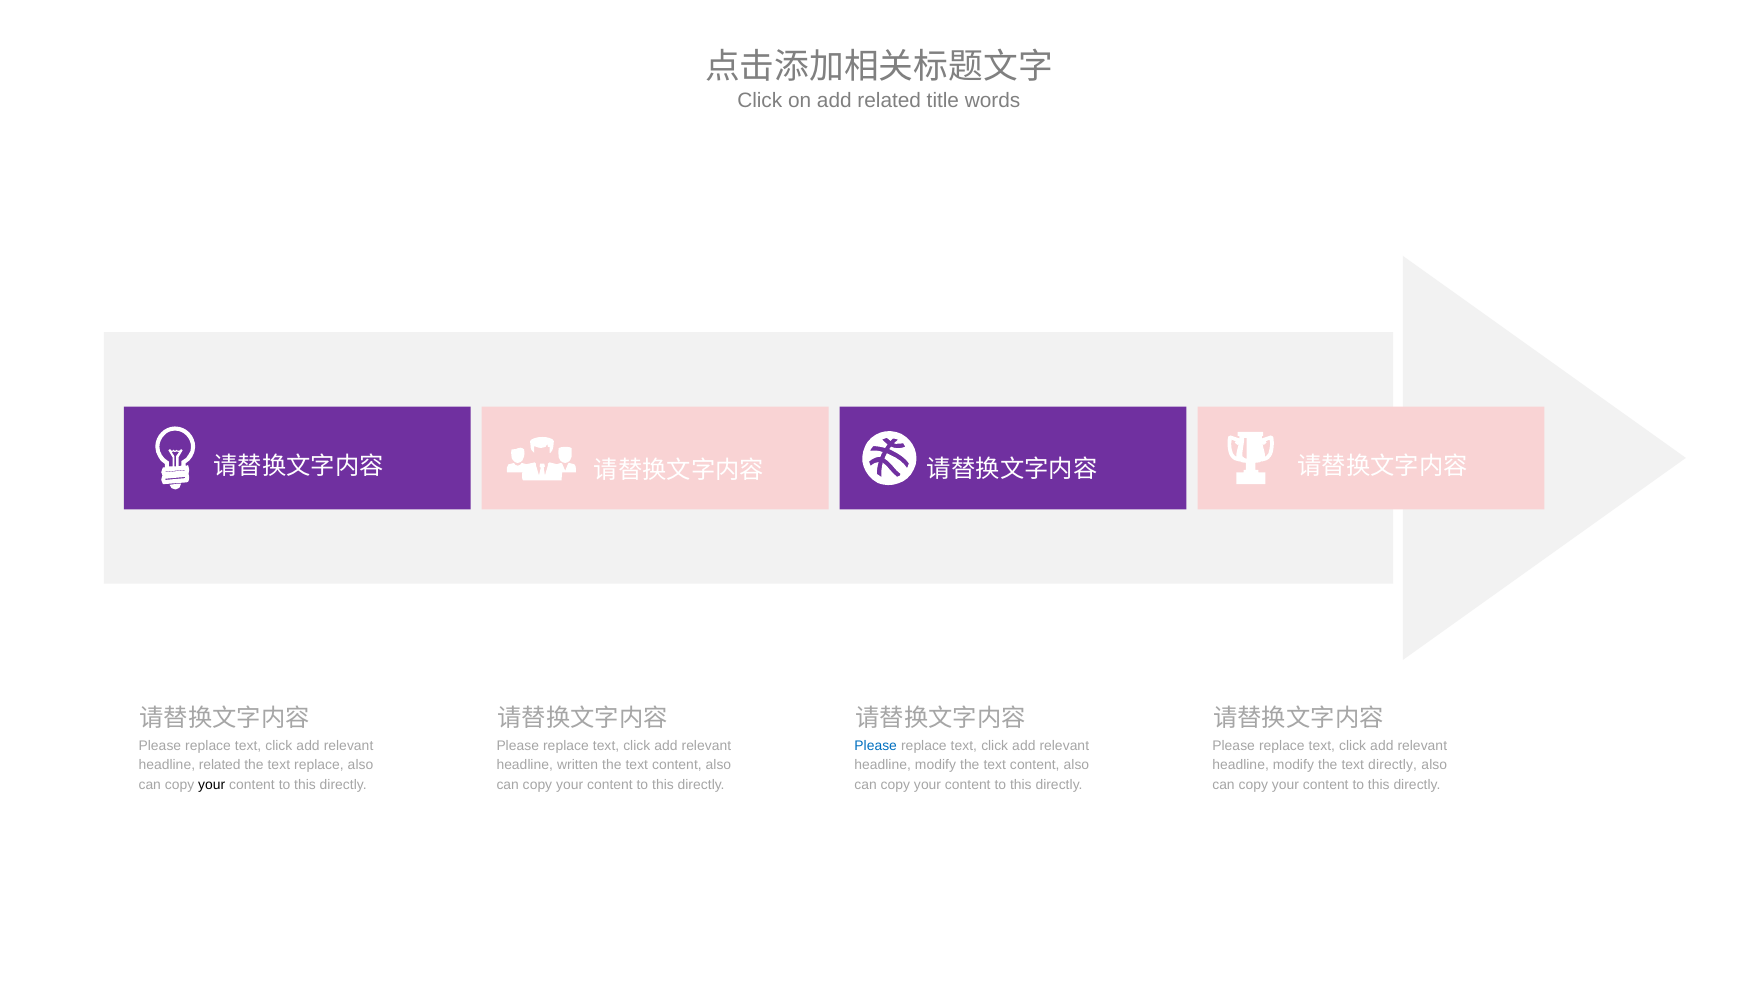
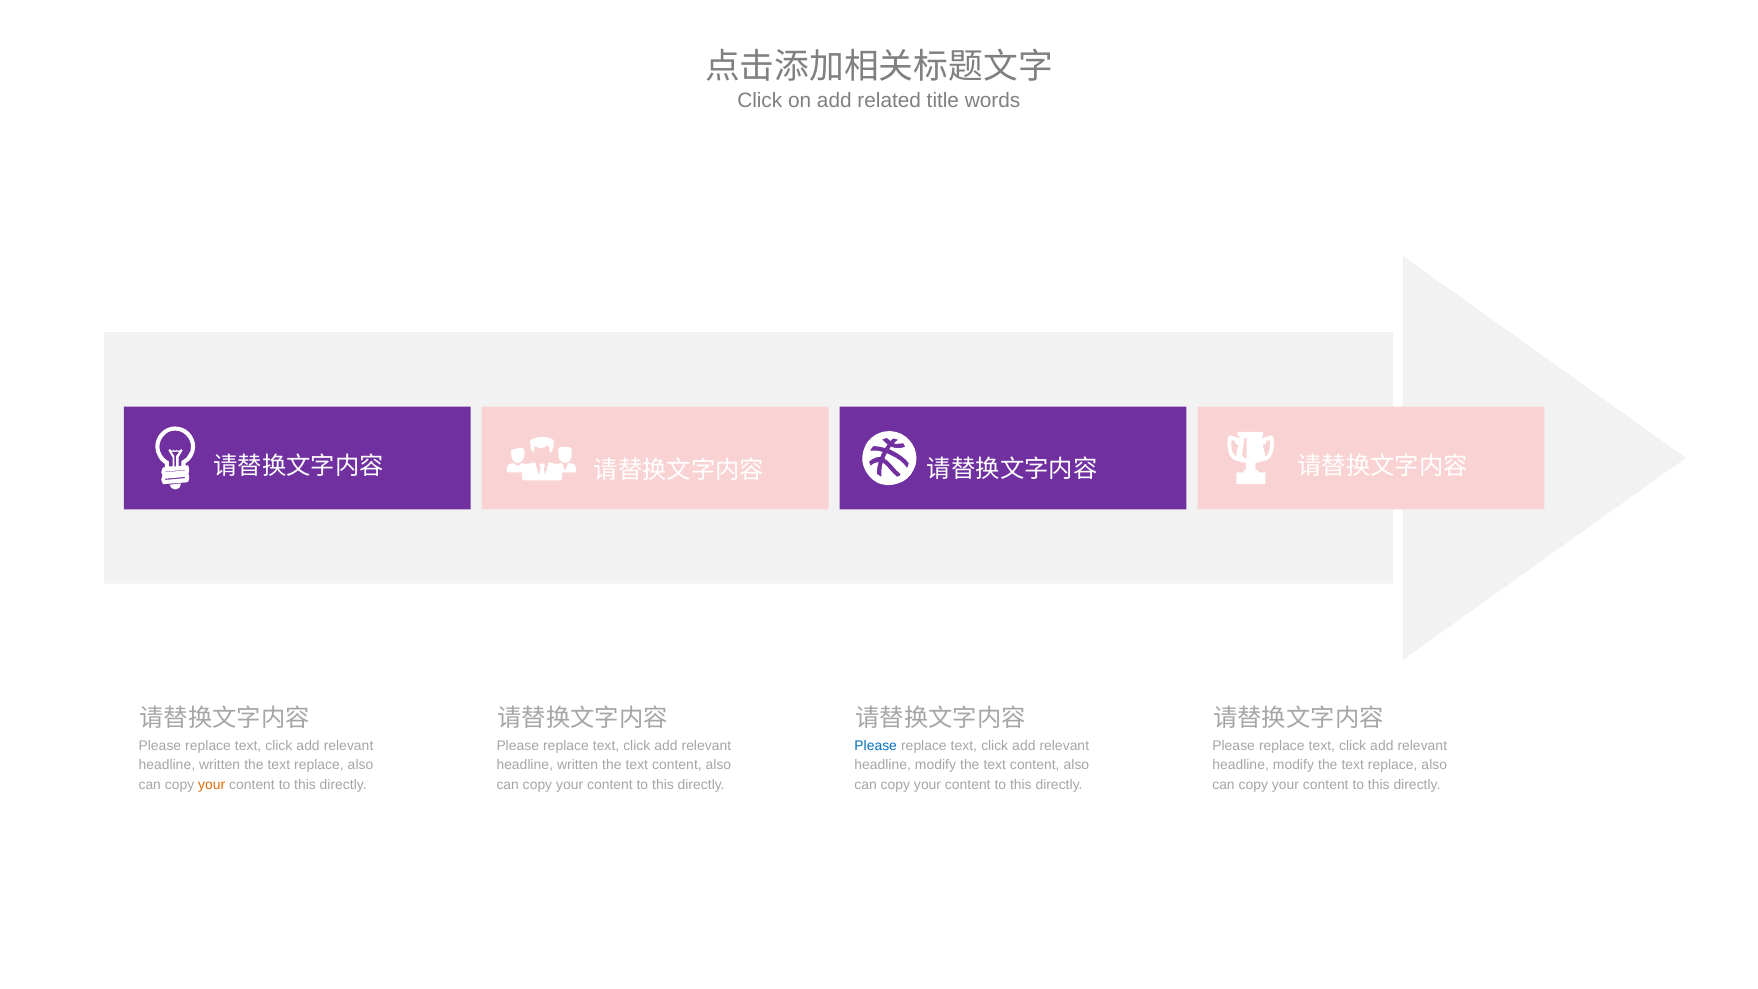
related at (220, 765): related -> written
modify the text directly: directly -> replace
your at (212, 785) colour: black -> orange
